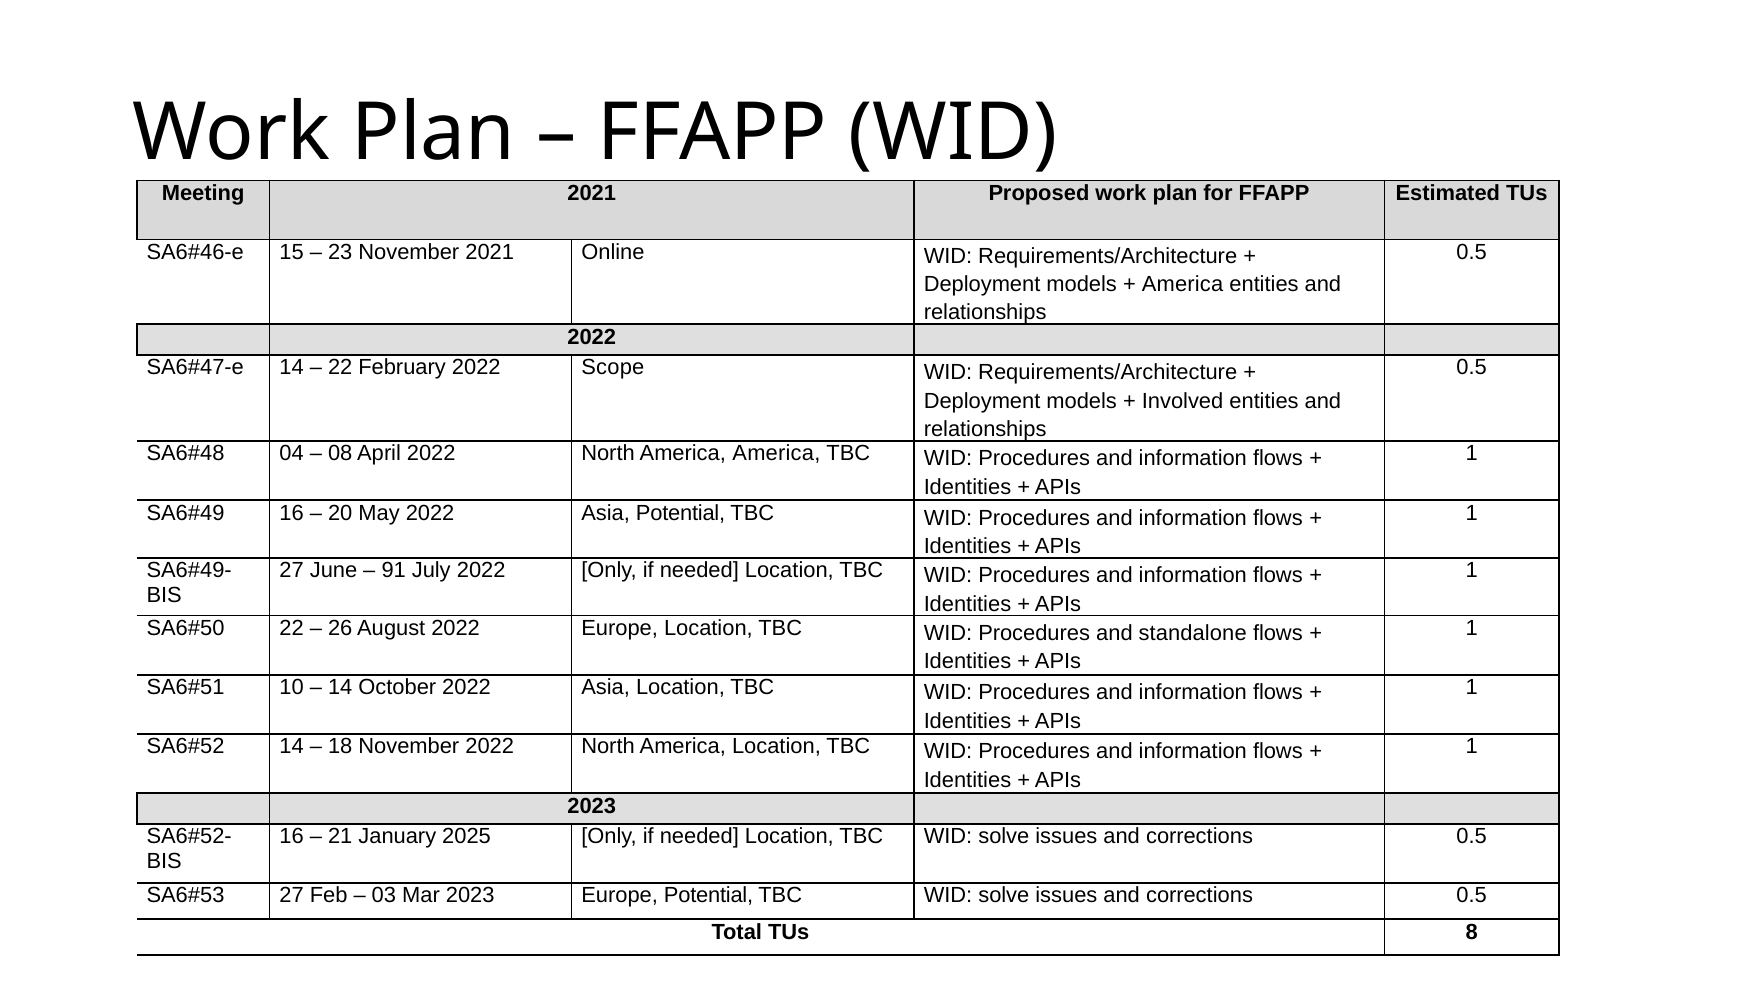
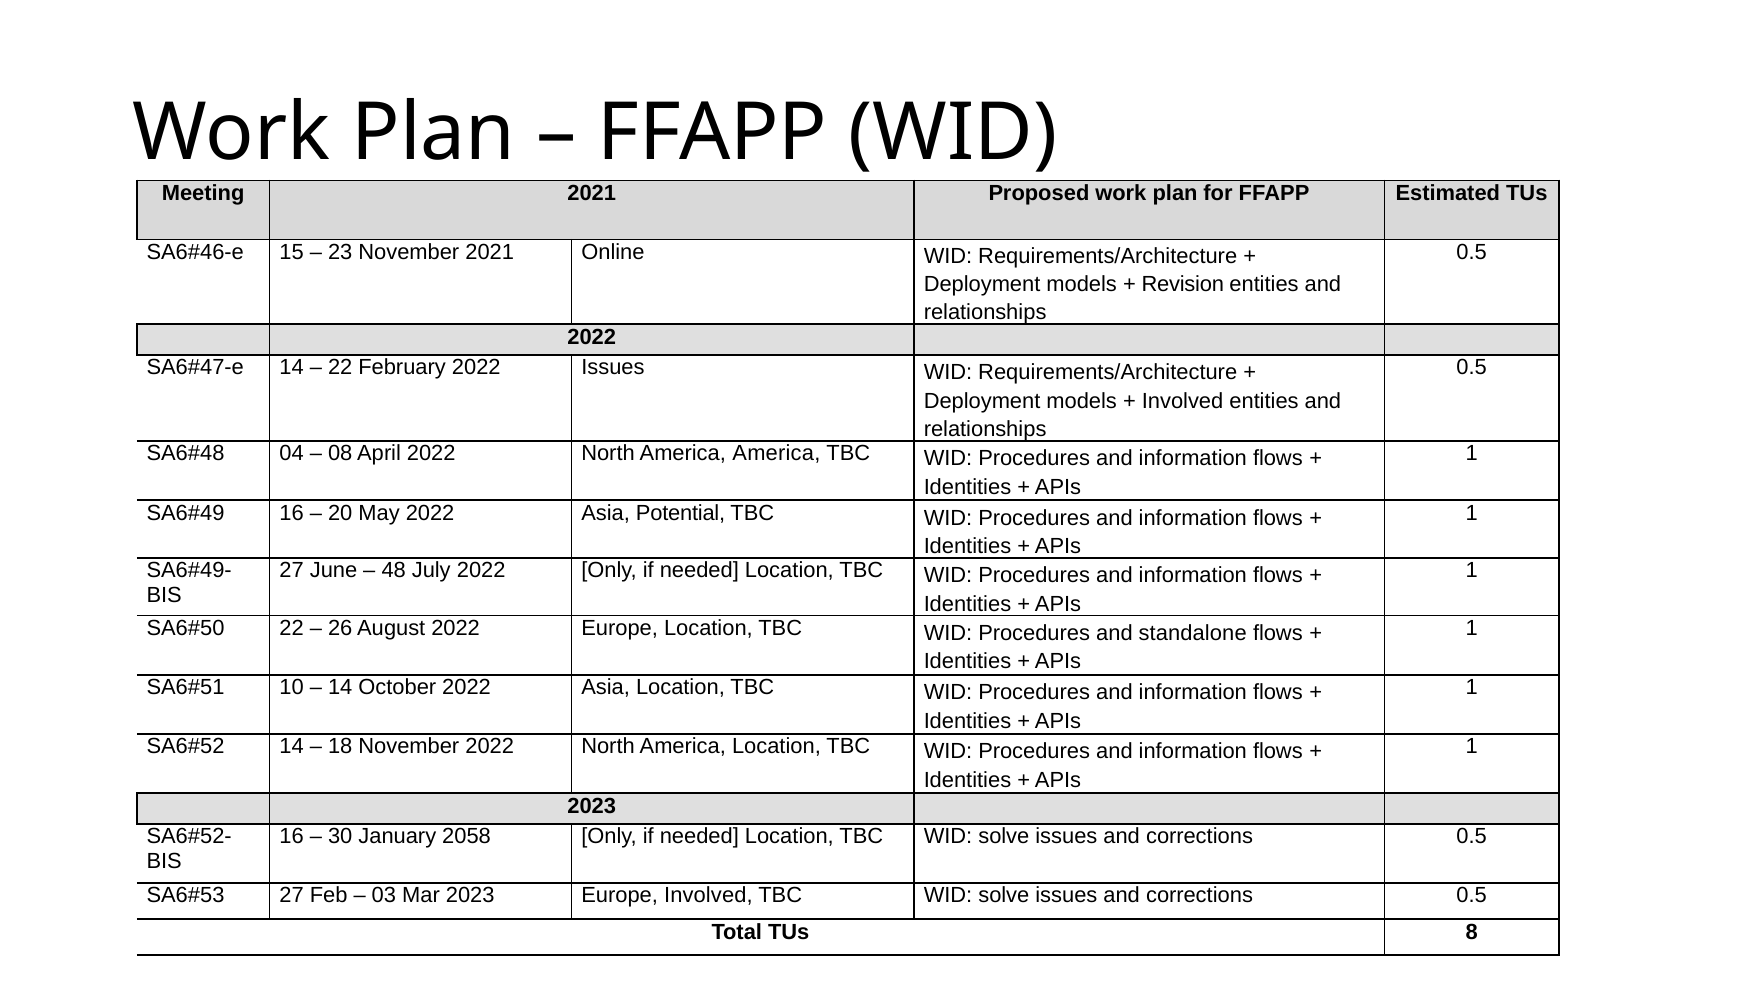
America at (1183, 284): America -> Revision
2022 Scope: Scope -> Issues
91: 91 -> 48
21: 21 -> 30
2025: 2025 -> 2058
Europe Potential: Potential -> Involved
